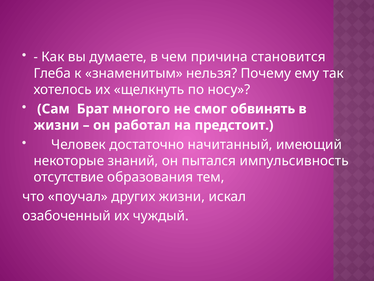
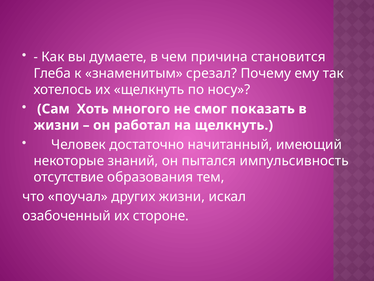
нельзя: нельзя -> срезал
Брат: Брат -> Хоть
обвинять: обвинять -> показать
на предстоит: предстоит -> щелкнуть
чуждый: чуждый -> стороне
